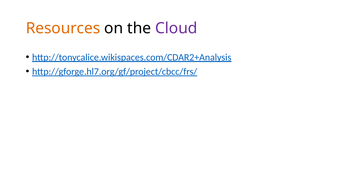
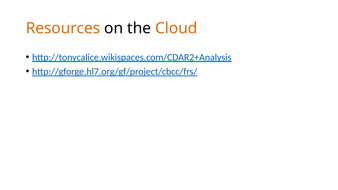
Cloud colour: purple -> orange
